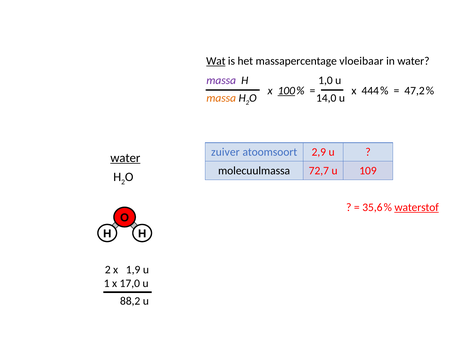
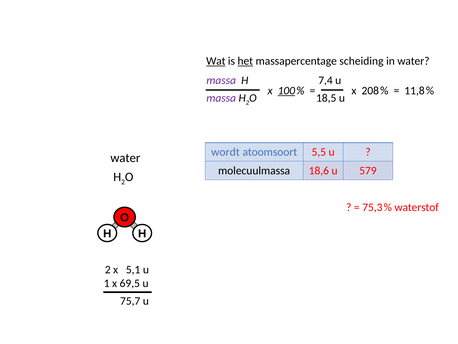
het underline: none -> present
vloeibaar: vloeibaar -> scheiding
1,0: 1,0 -> 7,4
444: 444 -> 208
47,2: 47,2 -> 11,8
massa at (221, 98) colour: orange -> purple
14,0: 14,0 -> 18,5
zuiver: zuiver -> wordt
2,9: 2,9 -> 5,5
water at (125, 158) underline: present -> none
72,7: 72,7 -> 18,6
109: 109 -> 579
35,6: 35,6 -> 75,3
waterstof underline: present -> none
1,9: 1,9 -> 5,1
17,0: 17,0 -> 69,5
88,2: 88,2 -> 75,7
